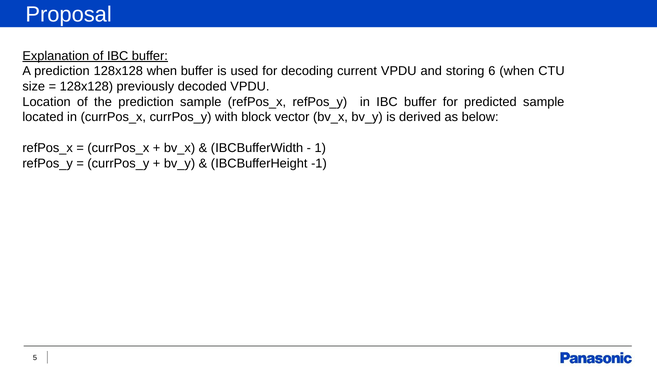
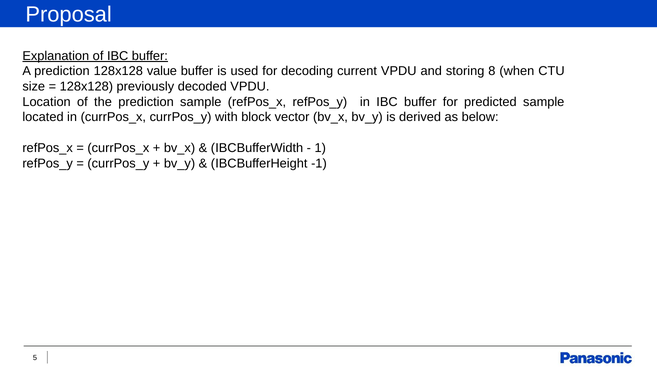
128x128 when: when -> value
6: 6 -> 8
